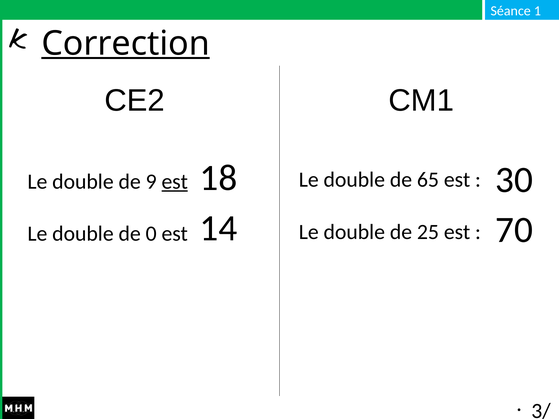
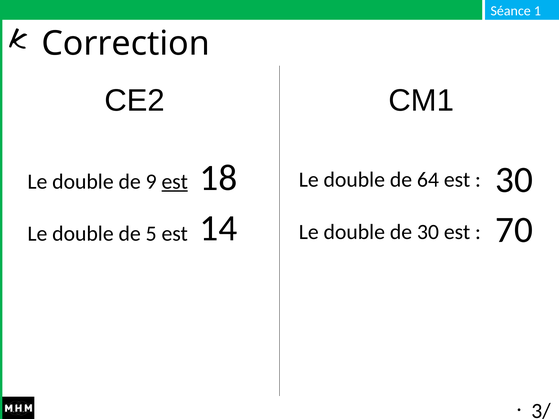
Correction underline: present -> none
65: 65 -> 64
de 25: 25 -> 30
0: 0 -> 5
